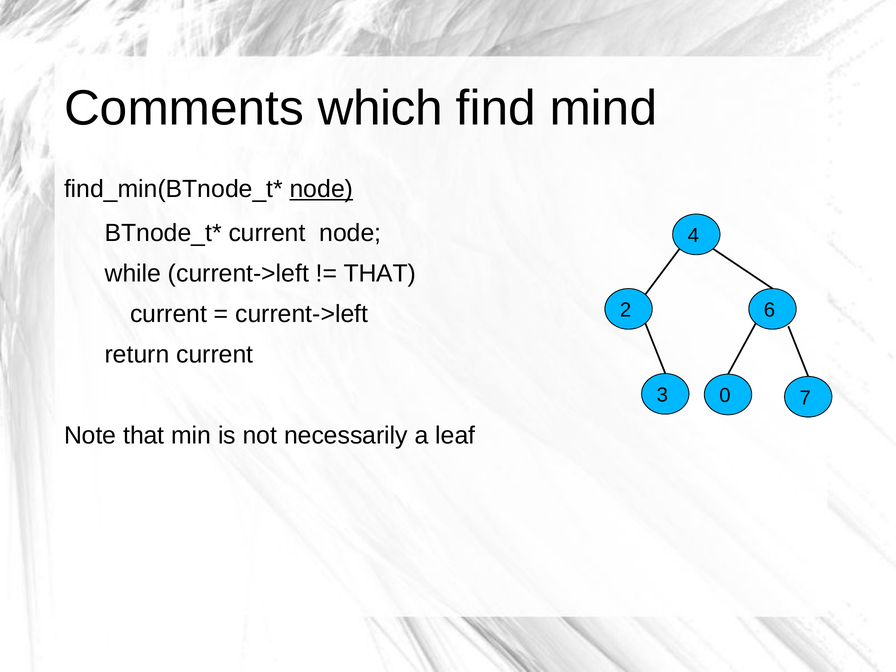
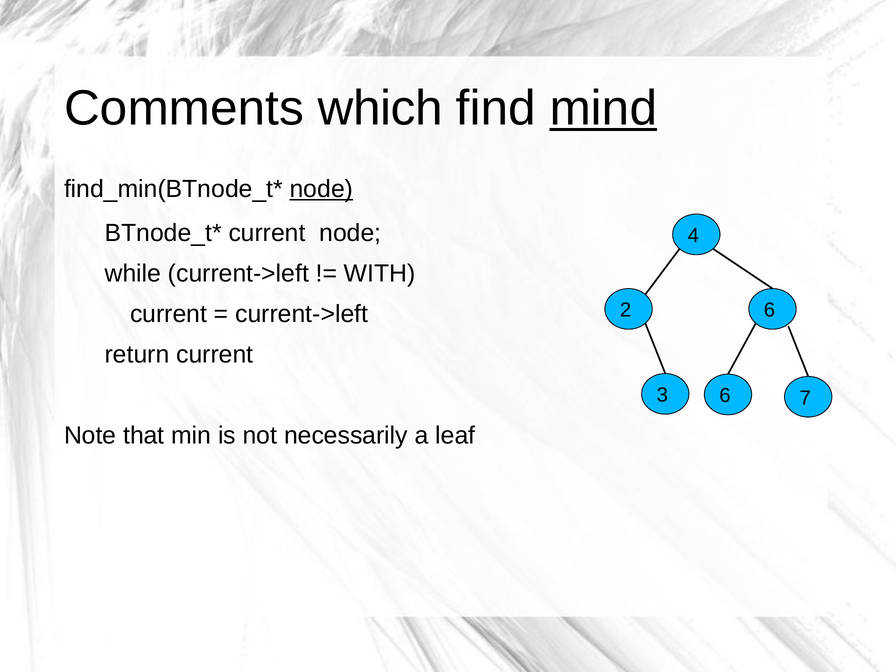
mind underline: none -> present
THAT at (380, 273): THAT -> WITH
3 0: 0 -> 6
